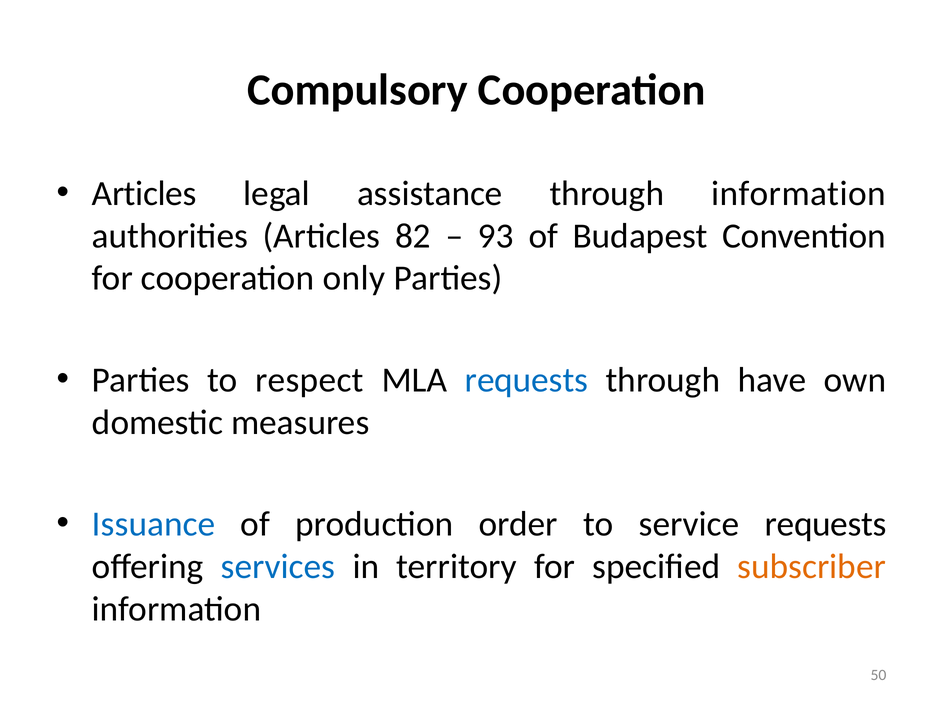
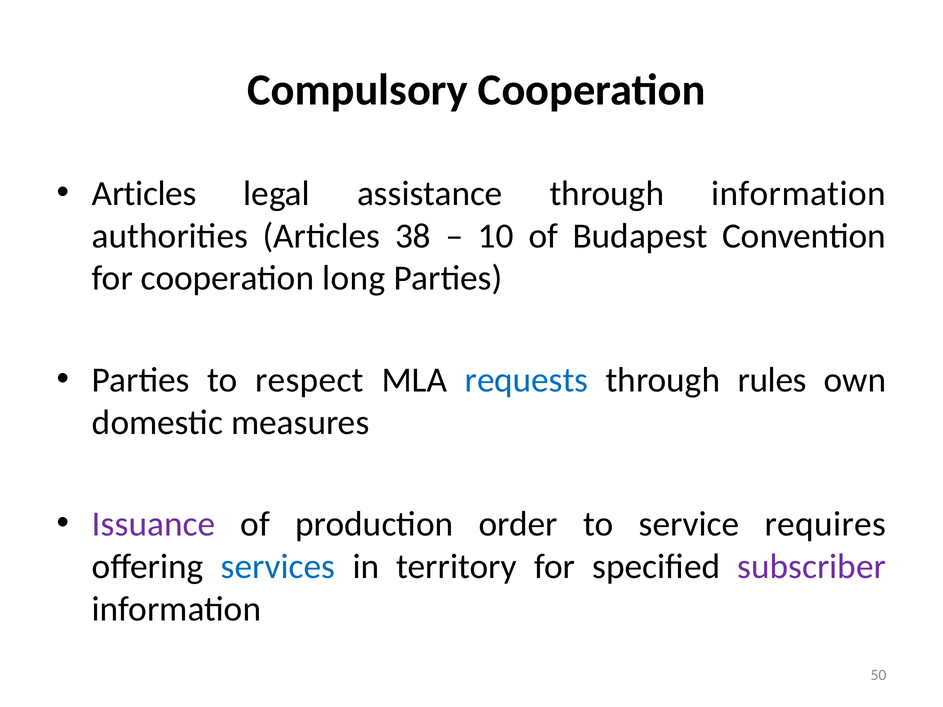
82: 82 -> 38
93: 93 -> 10
only: only -> long
have: have -> rules
Issuance colour: blue -> purple
service requests: requests -> requires
subscriber colour: orange -> purple
